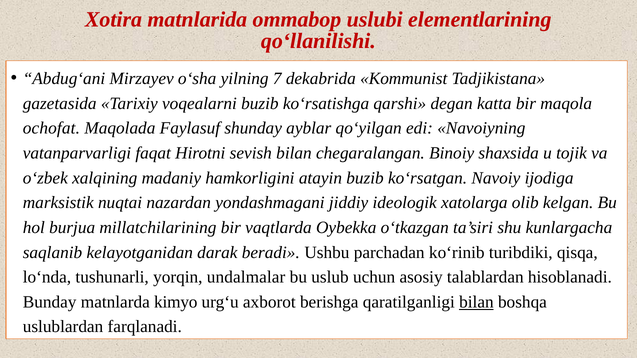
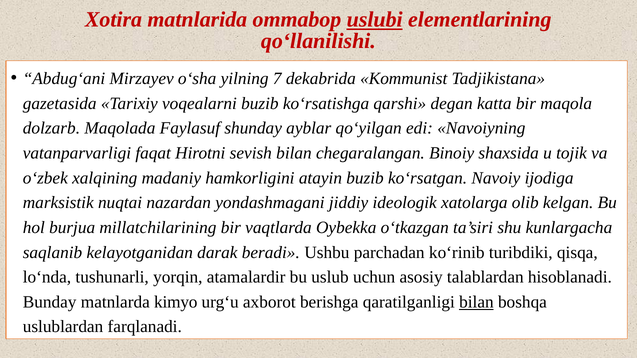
uslubi underline: none -> present
ochofat: ochofat -> dolzarb
undalmalar: undalmalar -> atamalardir
